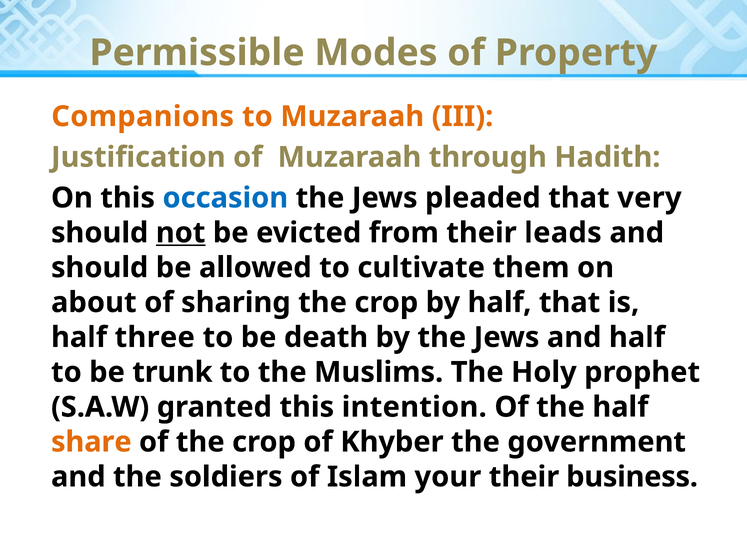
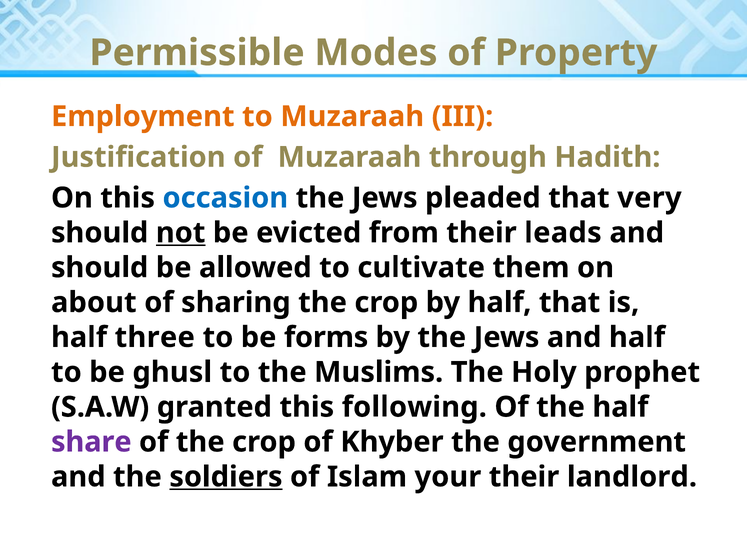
Companions: Companions -> Employment
death: death -> forms
trunk: trunk -> ghusl
intention: intention -> following
share colour: orange -> purple
soldiers underline: none -> present
business: business -> landlord
